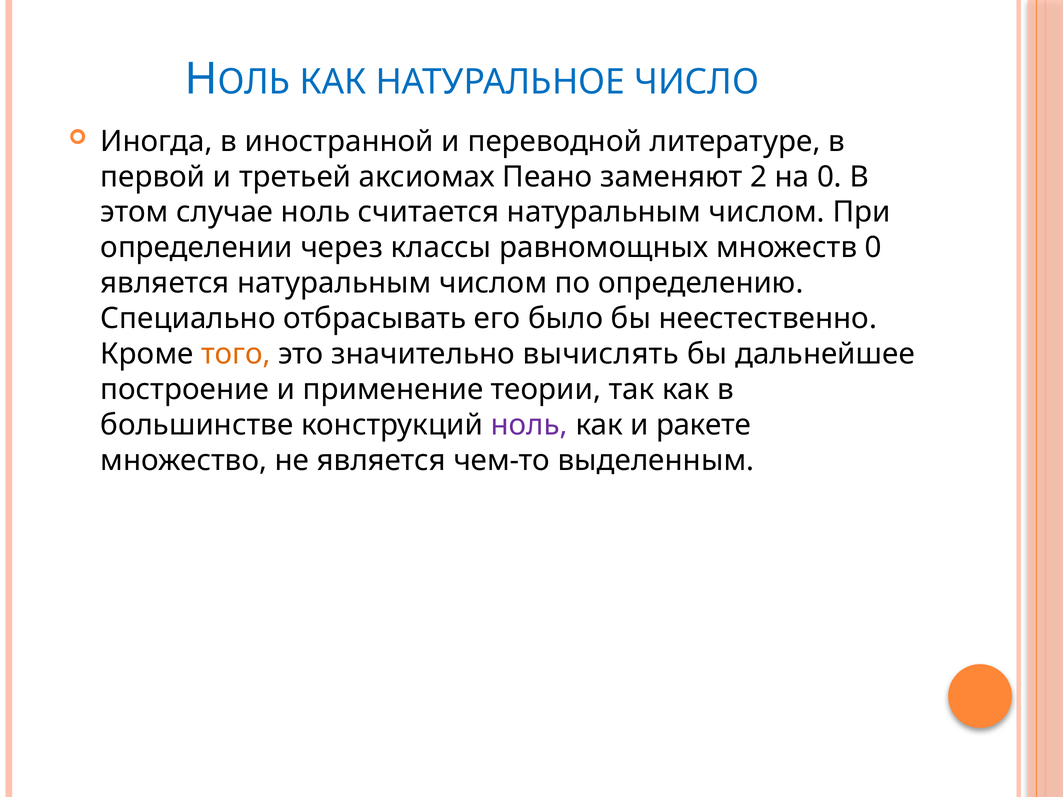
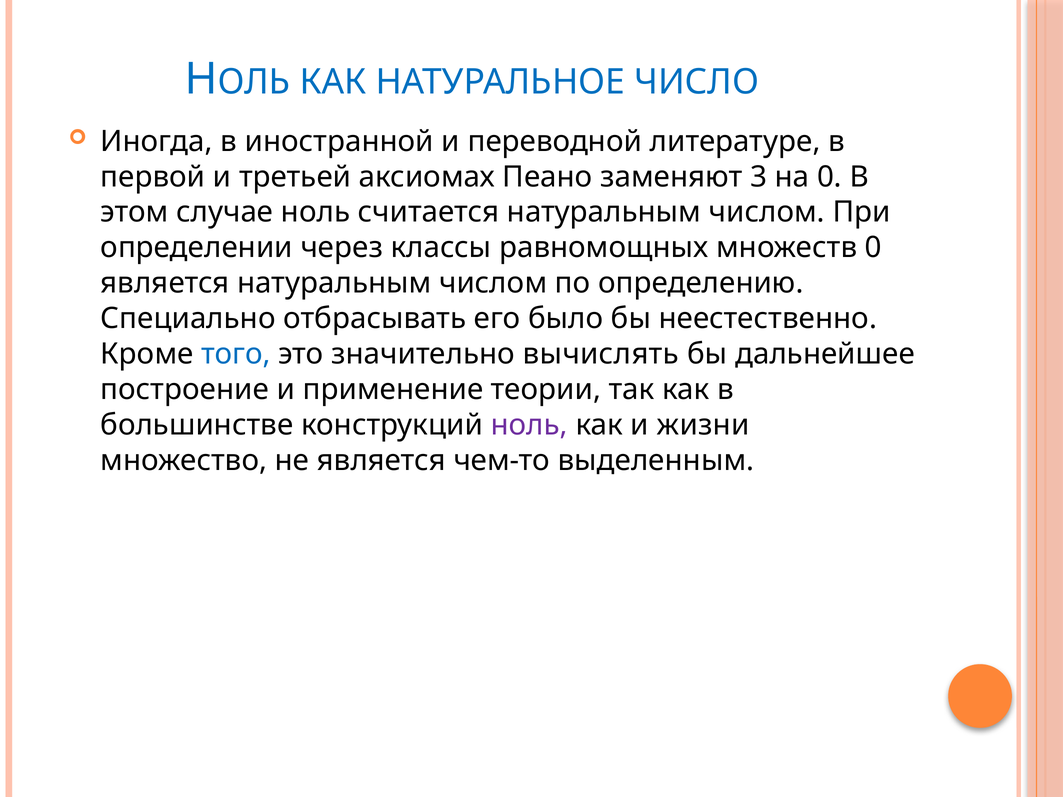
2: 2 -> 3
того colour: orange -> blue
ракете: ракете -> жизни
